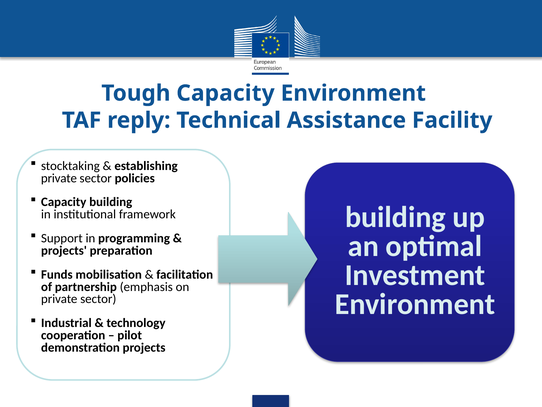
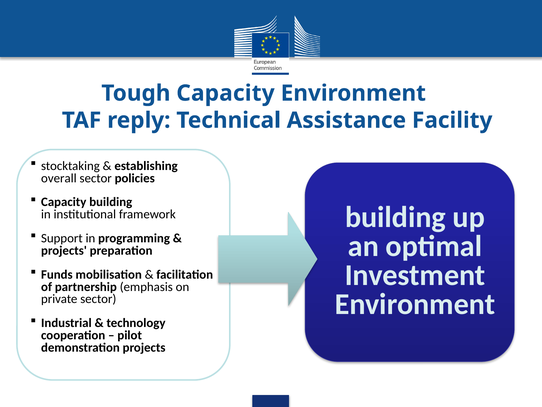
private at (59, 178): private -> overall
